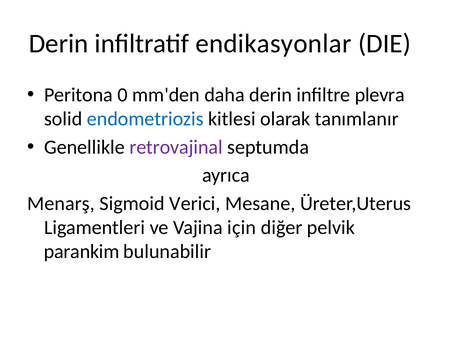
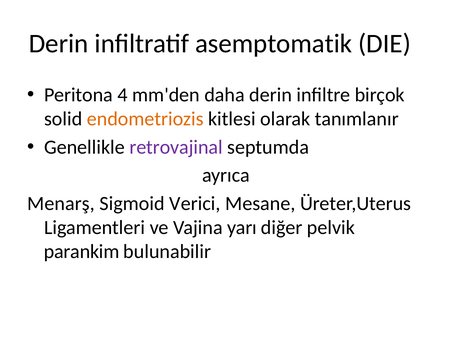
endikasyonlar: endikasyonlar -> asemptomatik
0: 0 -> 4
plevra: plevra -> birçok
endometriozis colour: blue -> orange
için: için -> yarı
